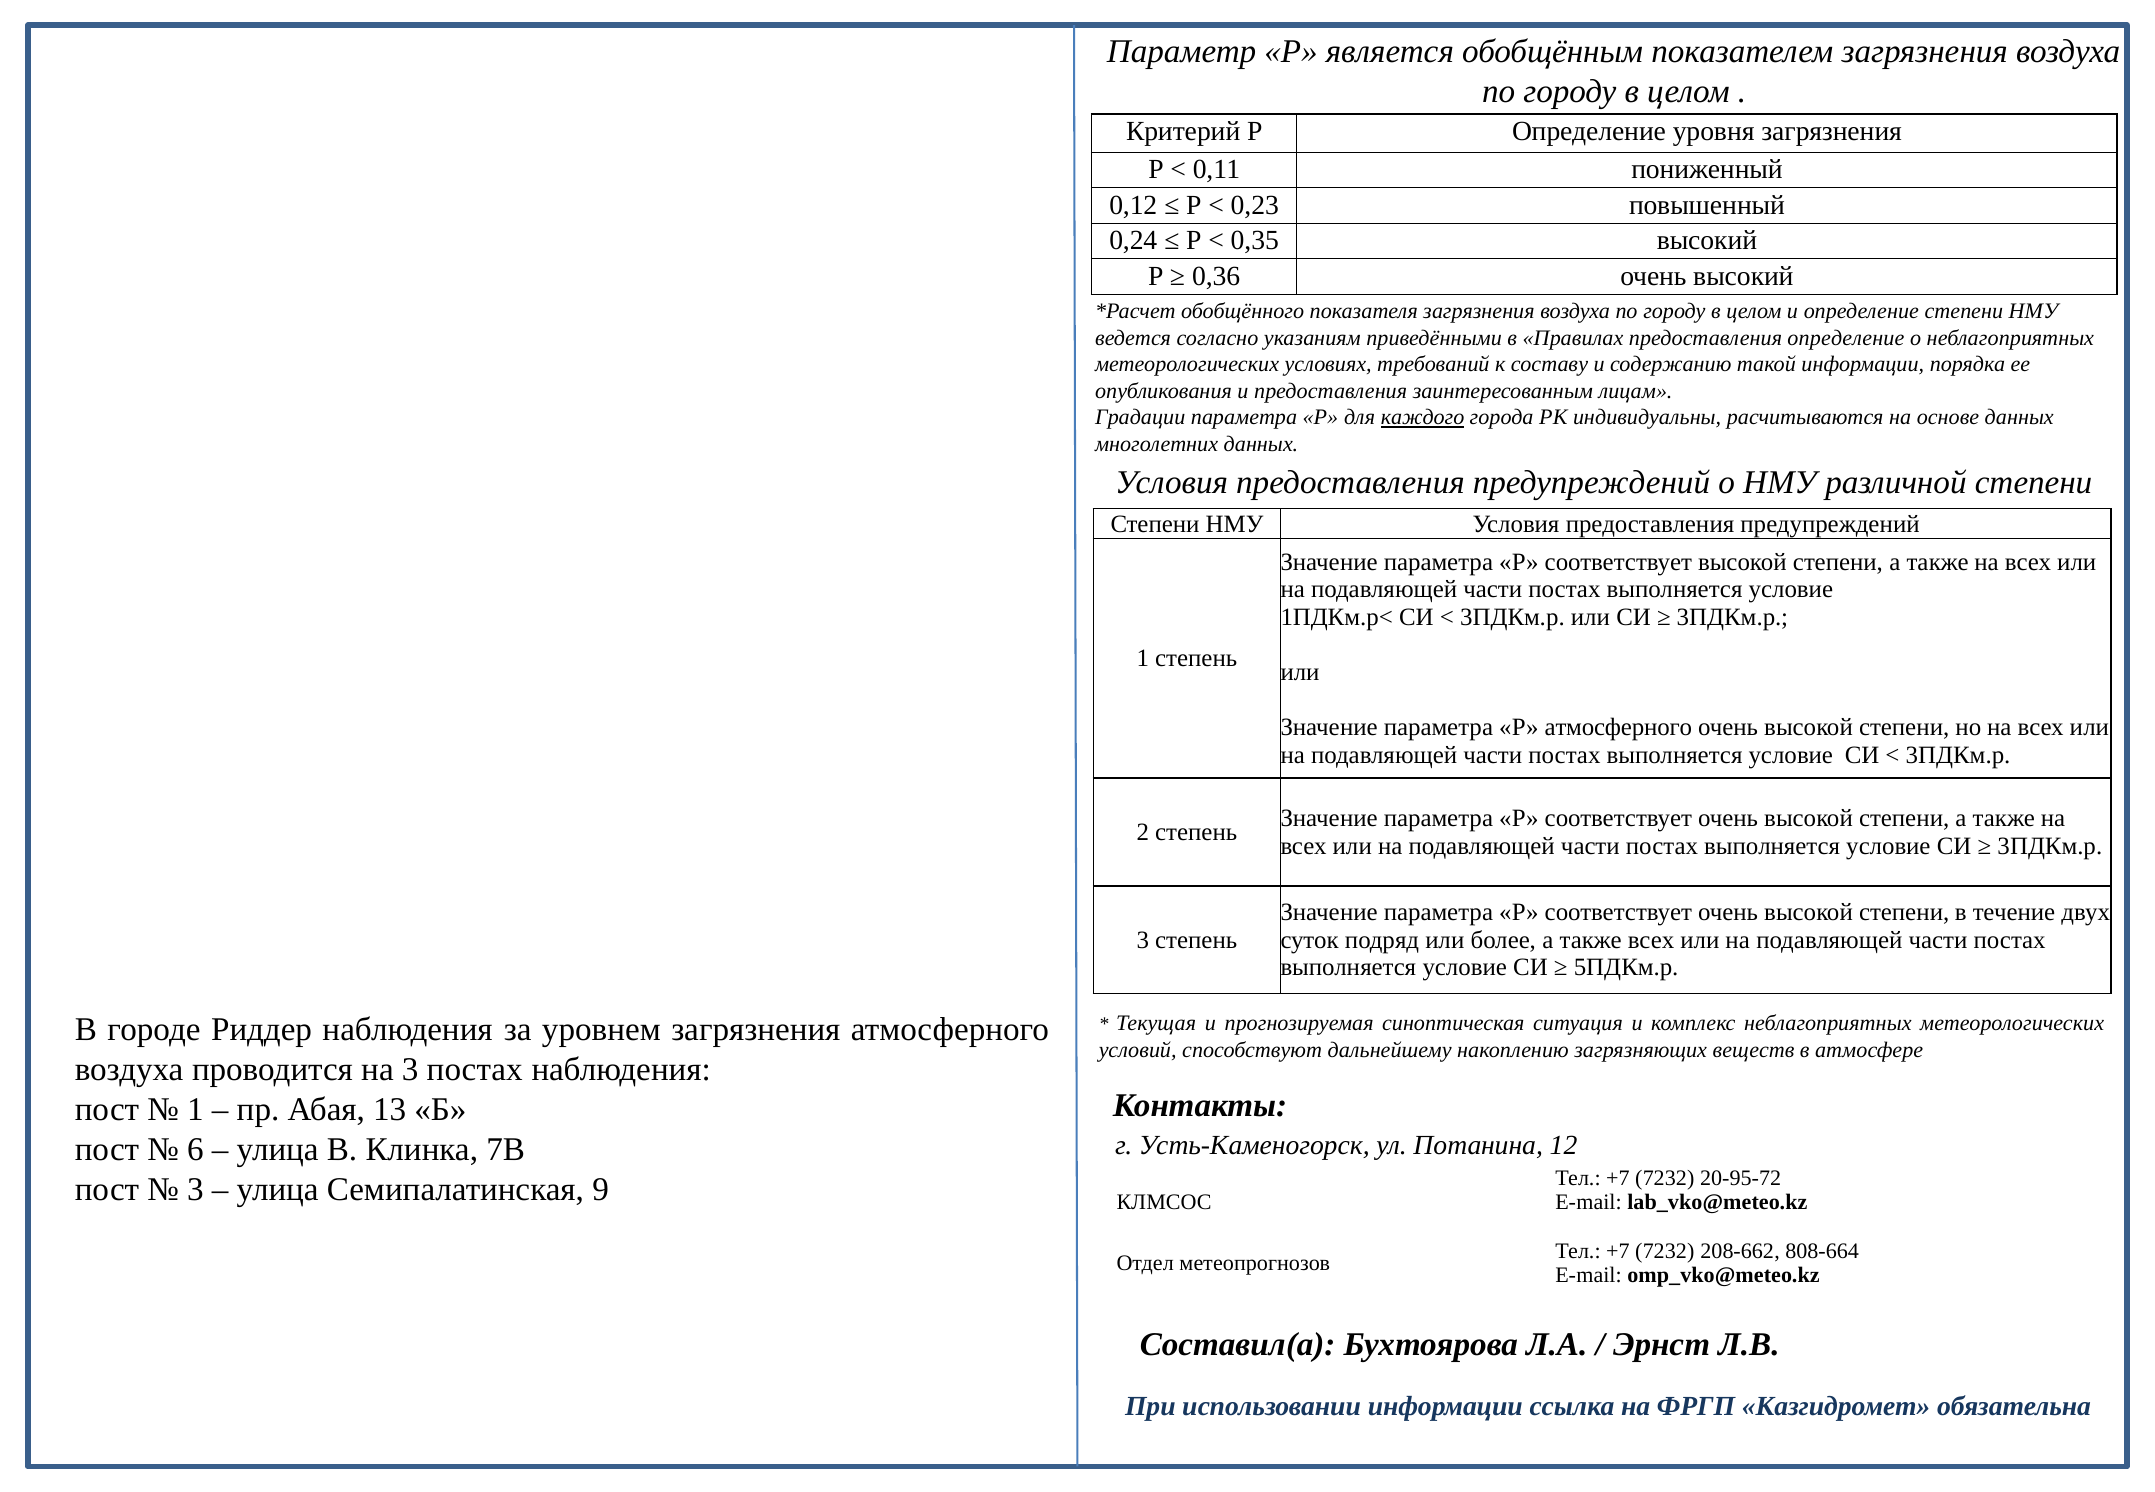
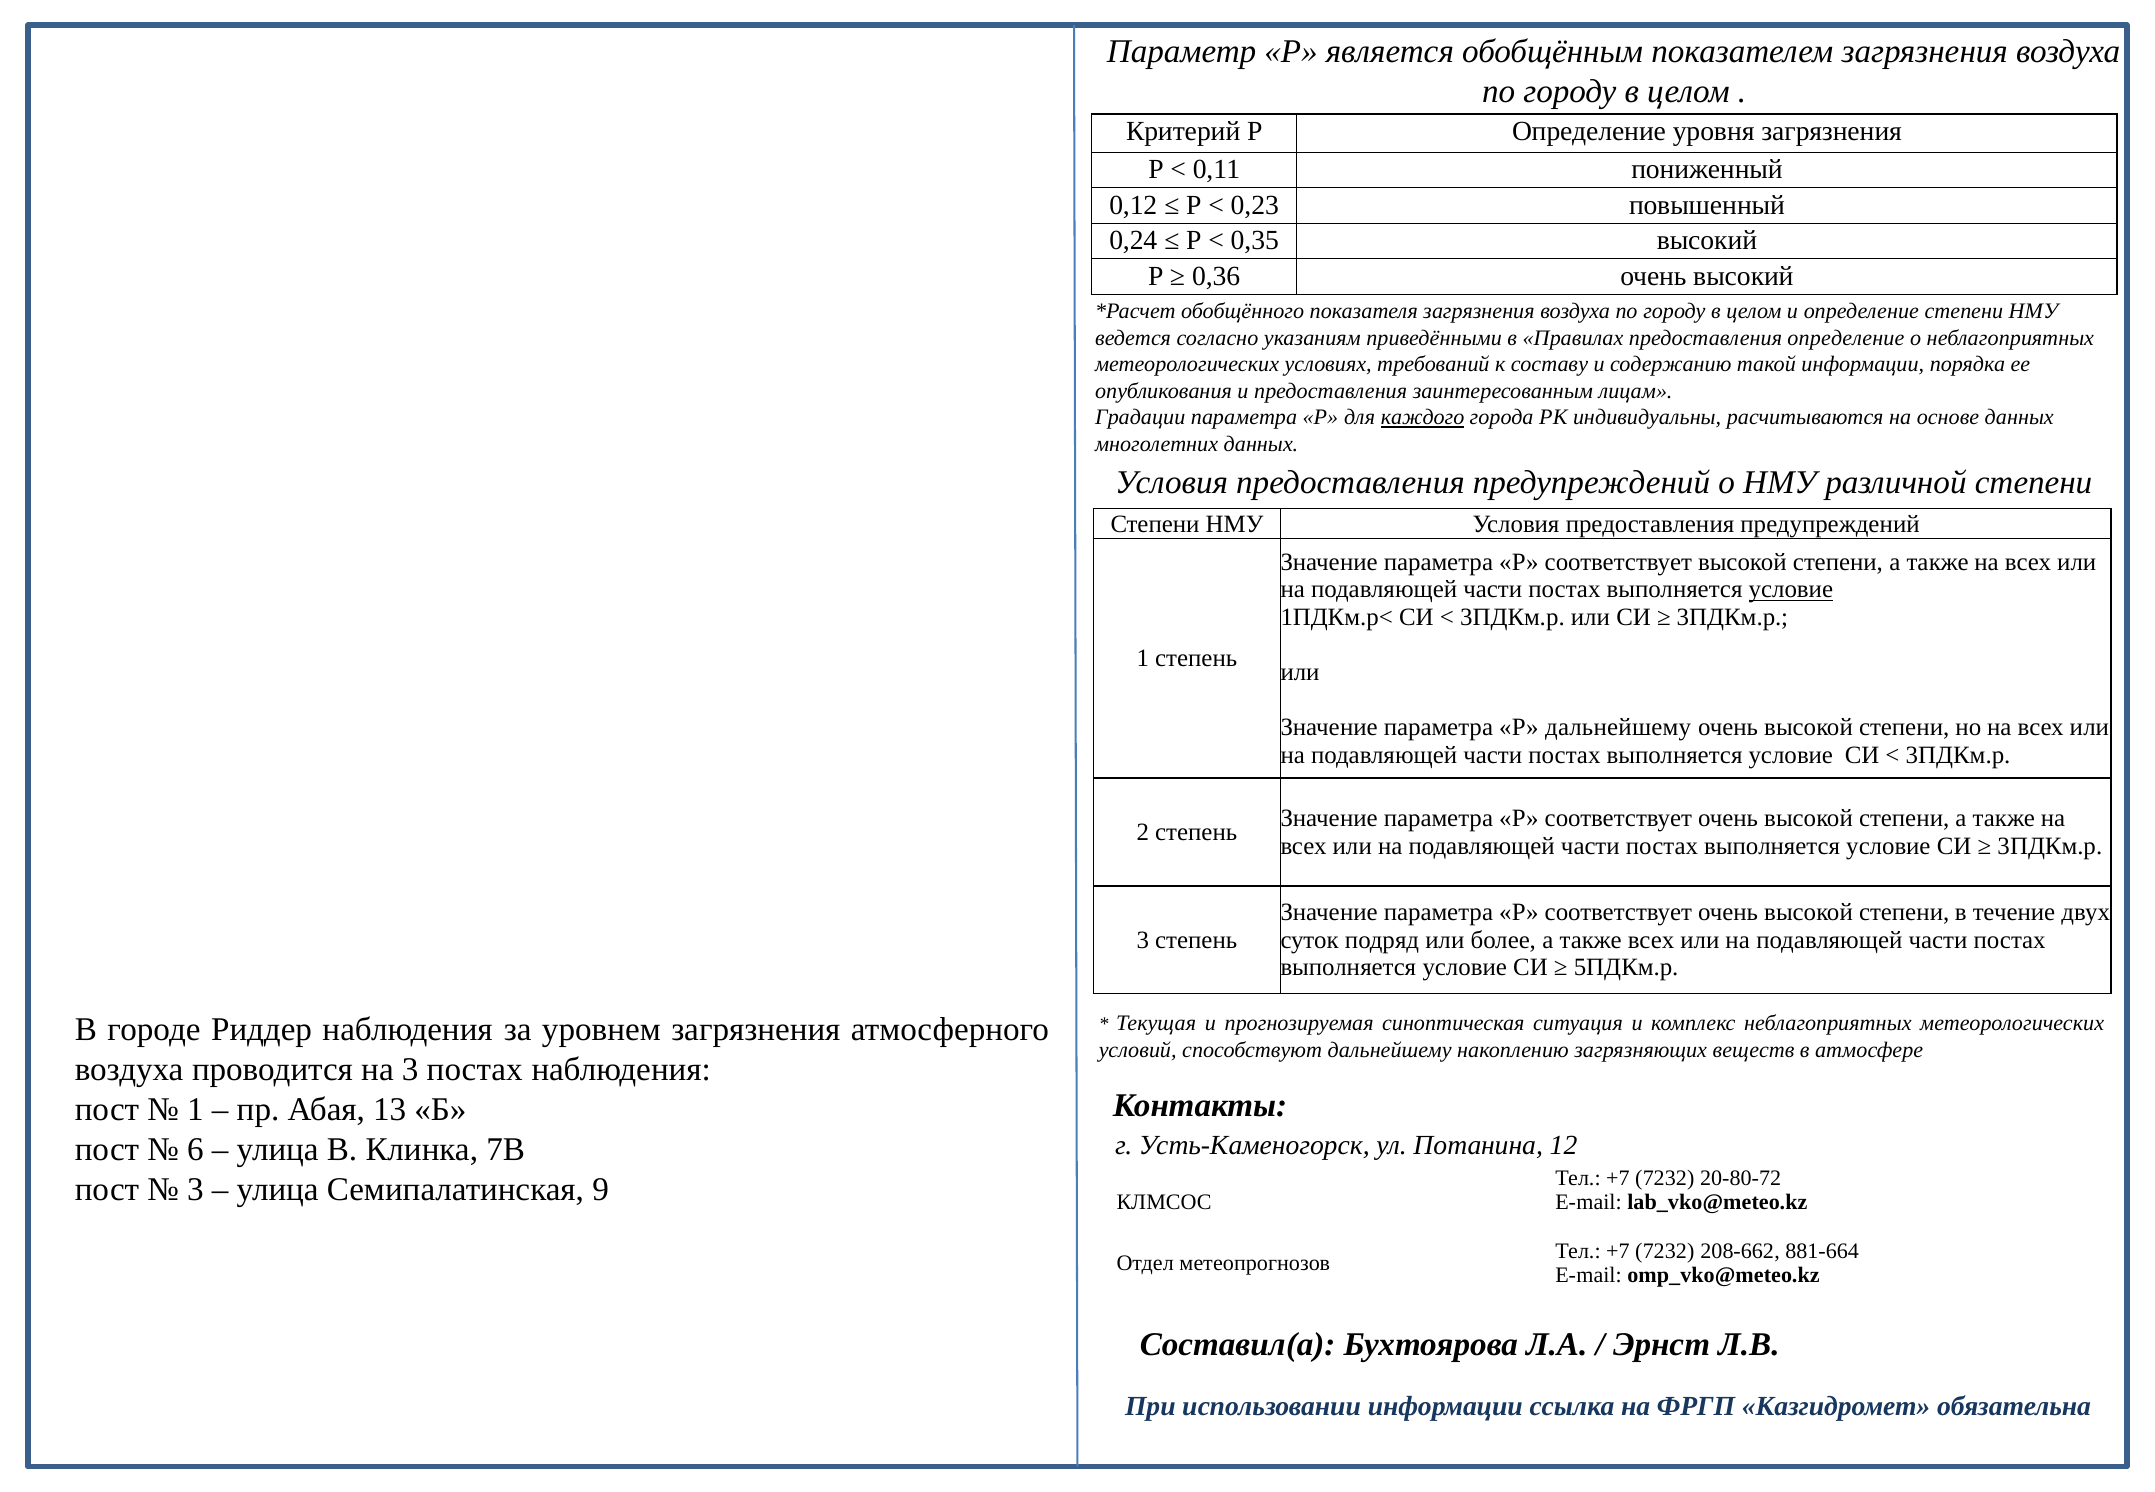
условие at (1791, 590) underline: none -> present
Р атмосферного: атмосферного -> дальнейшему
20-95-72: 20-95-72 -> 20-80-72
808-664: 808-664 -> 881-664
